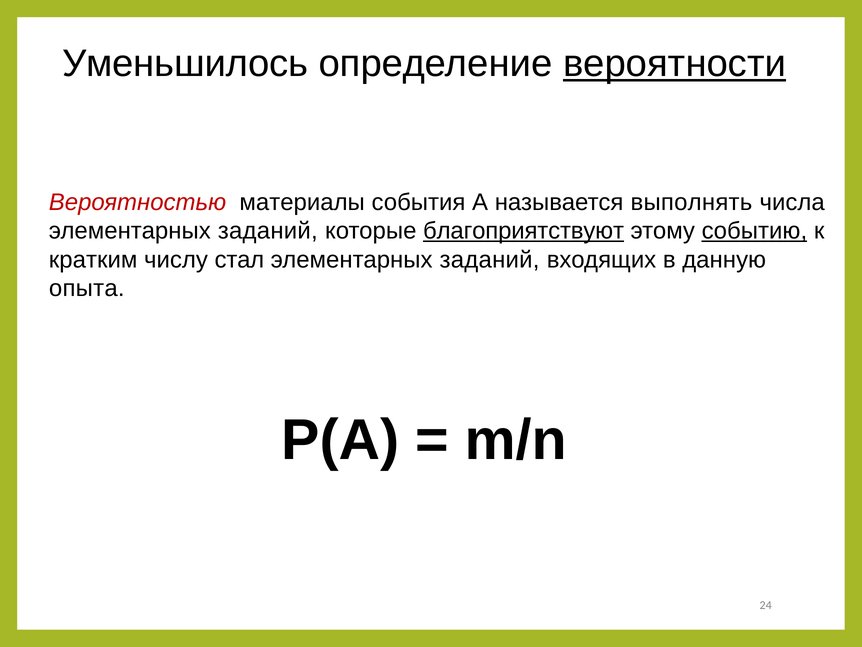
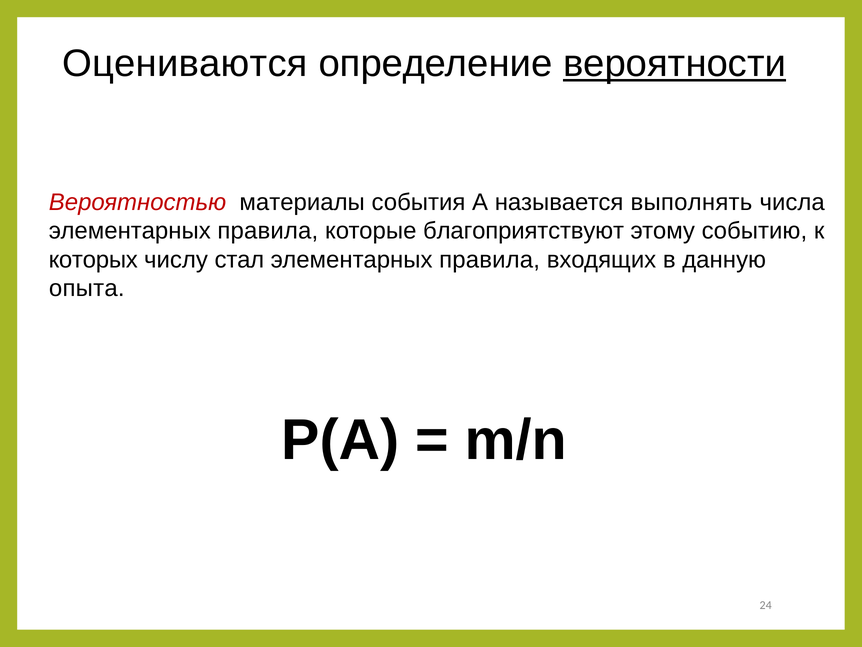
Уменьшилось: Уменьшилось -> Оцениваются
заданий at (268, 231): заданий -> правила
благоприятствуют underline: present -> none
событию underline: present -> none
кратким: кратким -> которых
заданий at (490, 260): заданий -> правила
